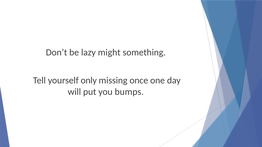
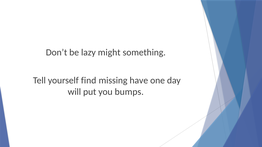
only: only -> find
once: once -> have
